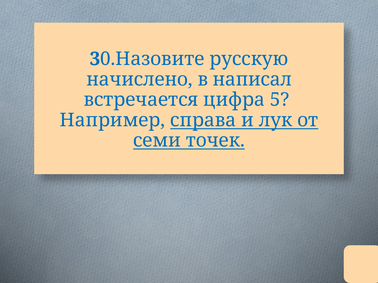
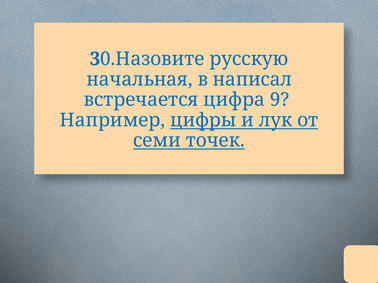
начислено: начислено -> начальная
5: 5 -> 9
справа: справа -> цифры
